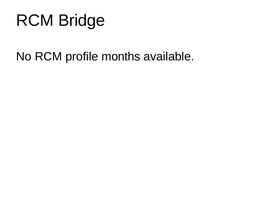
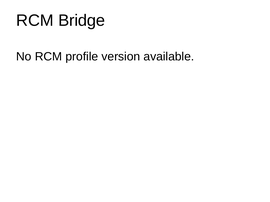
months: months -> version
